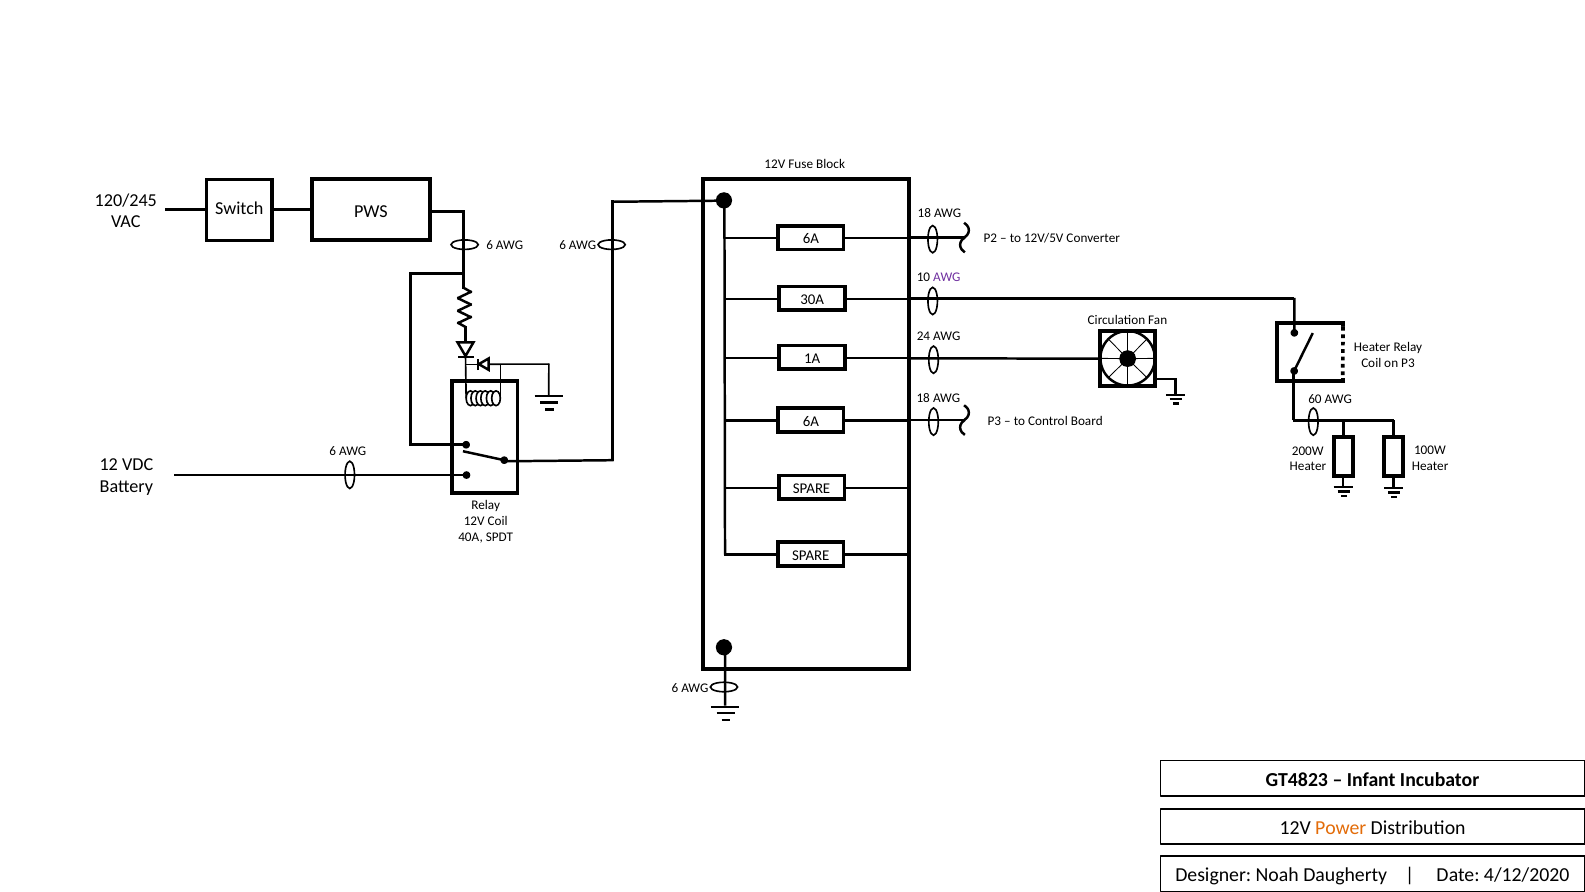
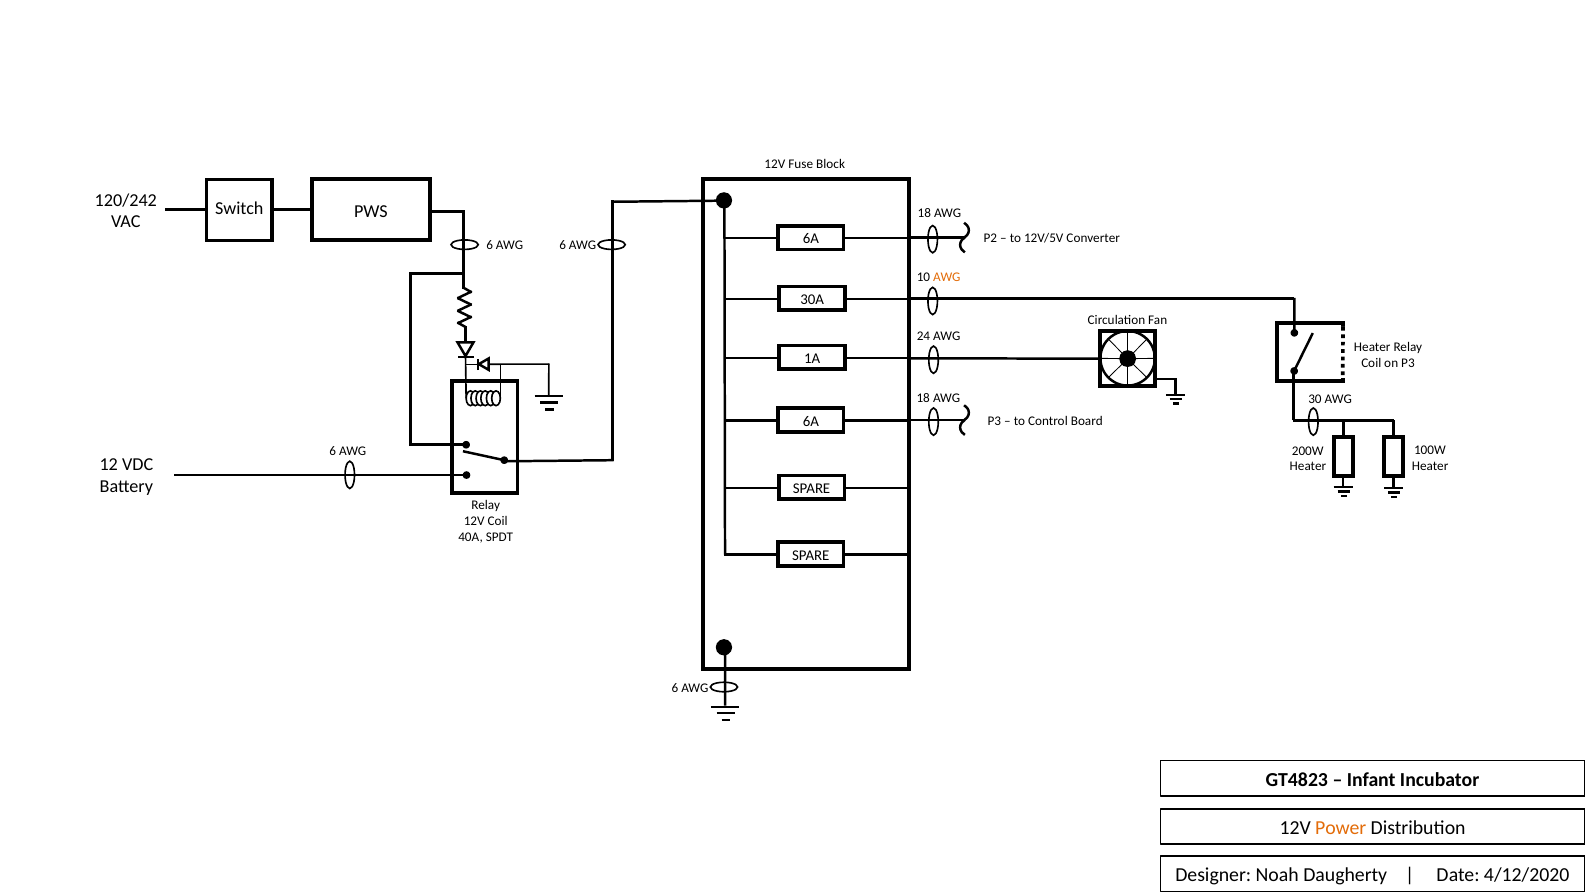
120/245: 120/245 -> 120/242
AWG at (947, 277) colour: purple -> orange
60: 60 -> 30
